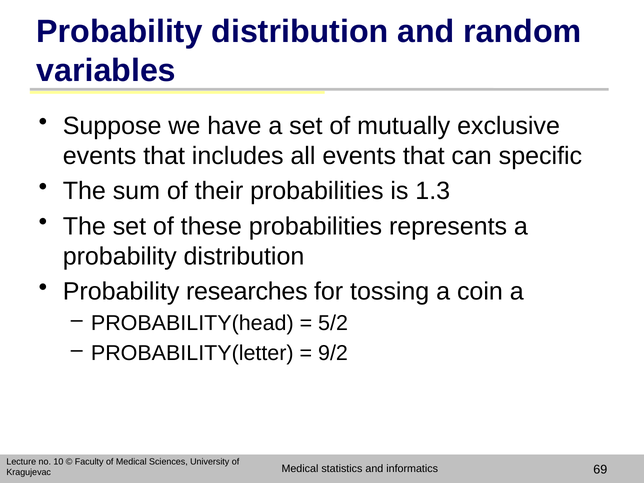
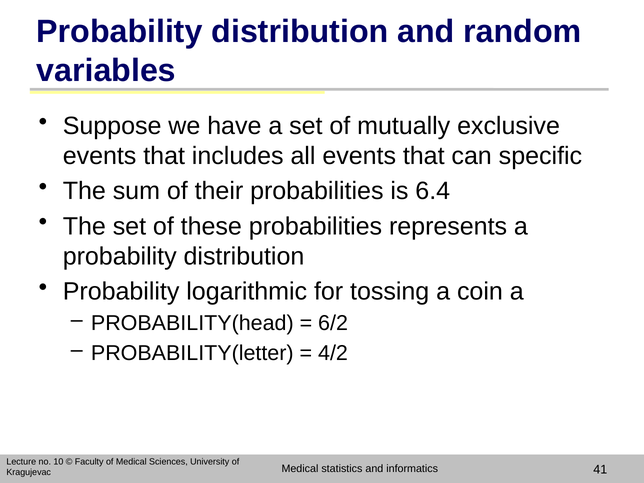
1.3: 1.3 -> 6.4
researches: researches -> logarithmic
5/2: 5/2 -> 6/2
9/2: 9/2 -> 4/2
69: 69 -> 41
